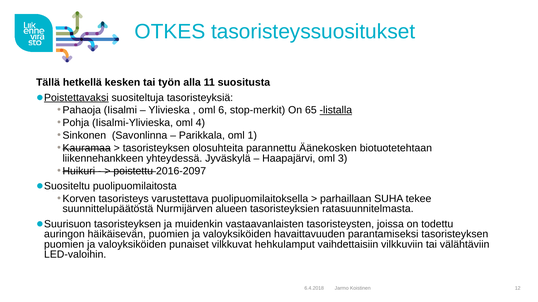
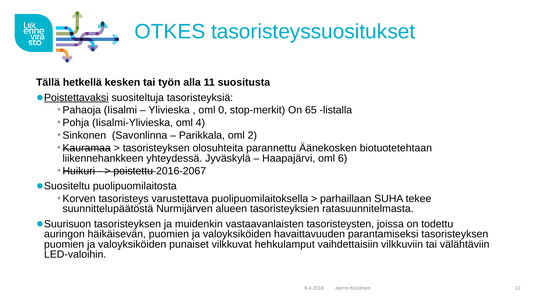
6: 6 -> 0
listalla underline: present -> none
1: 1 -> 2
3: 3 -> 6
2016-2097: 2016-2097 -> 2016-2067
